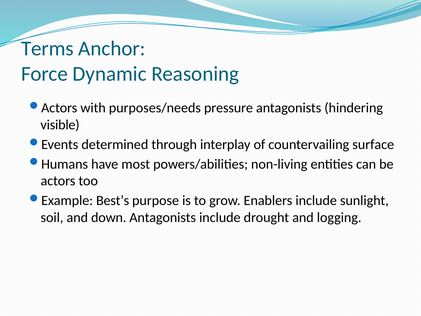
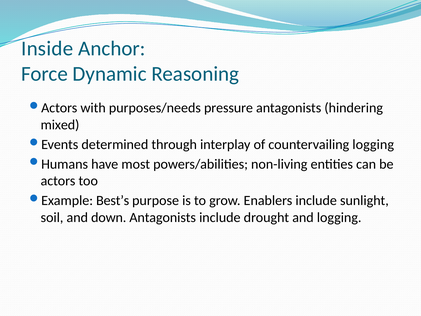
Terms: Terms -> Inside
visible: visible -> mixed
countervailing surface: surface -> logging
